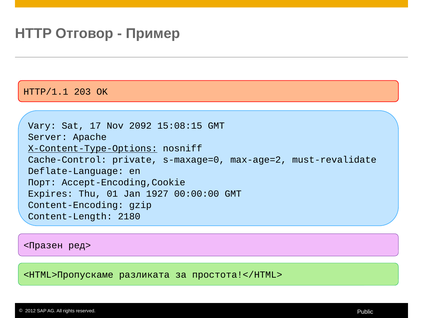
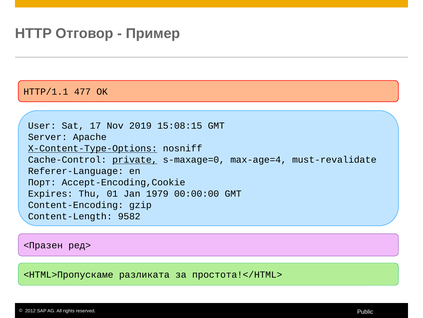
203: 203 -> 477
Vary: Vary -> User
2092: 2092 -> 2019
private underline: none -> present
max-age=2: max-age=2 -> max-age=4
Deflate-Language: Deflate-Language -> Referer-Language
1927: 1927 -> 1979
2180: 2180 -> 9582
